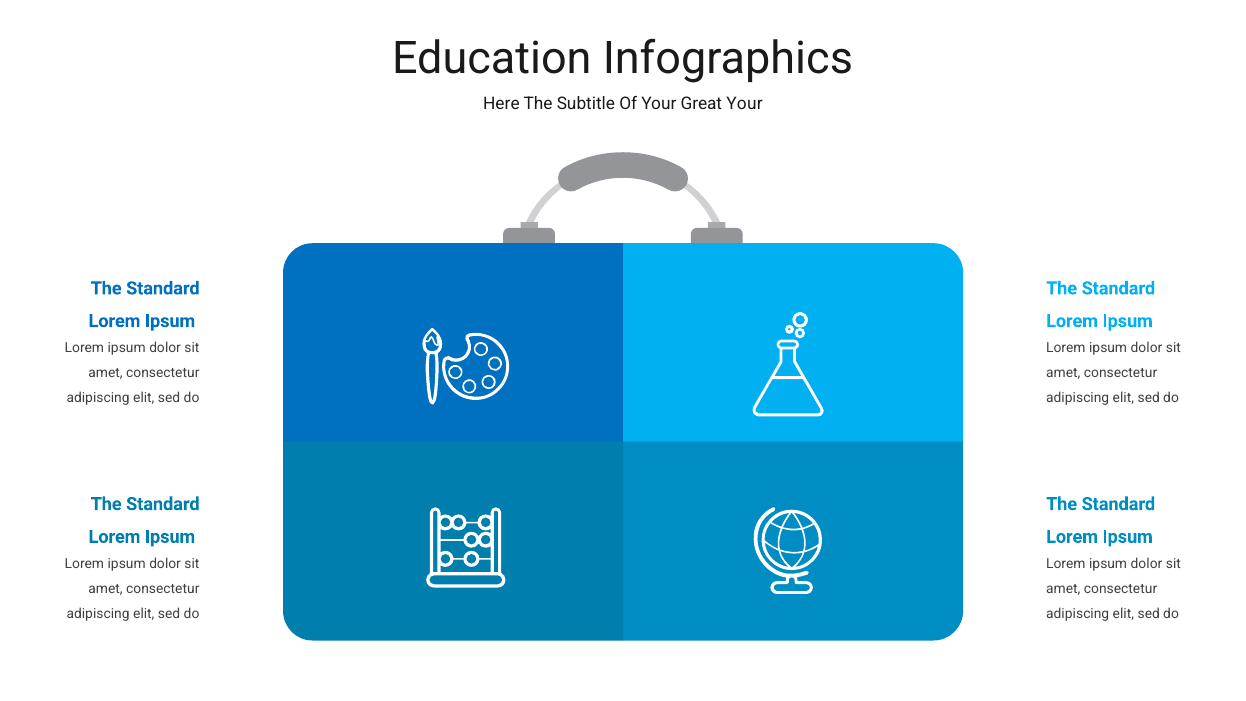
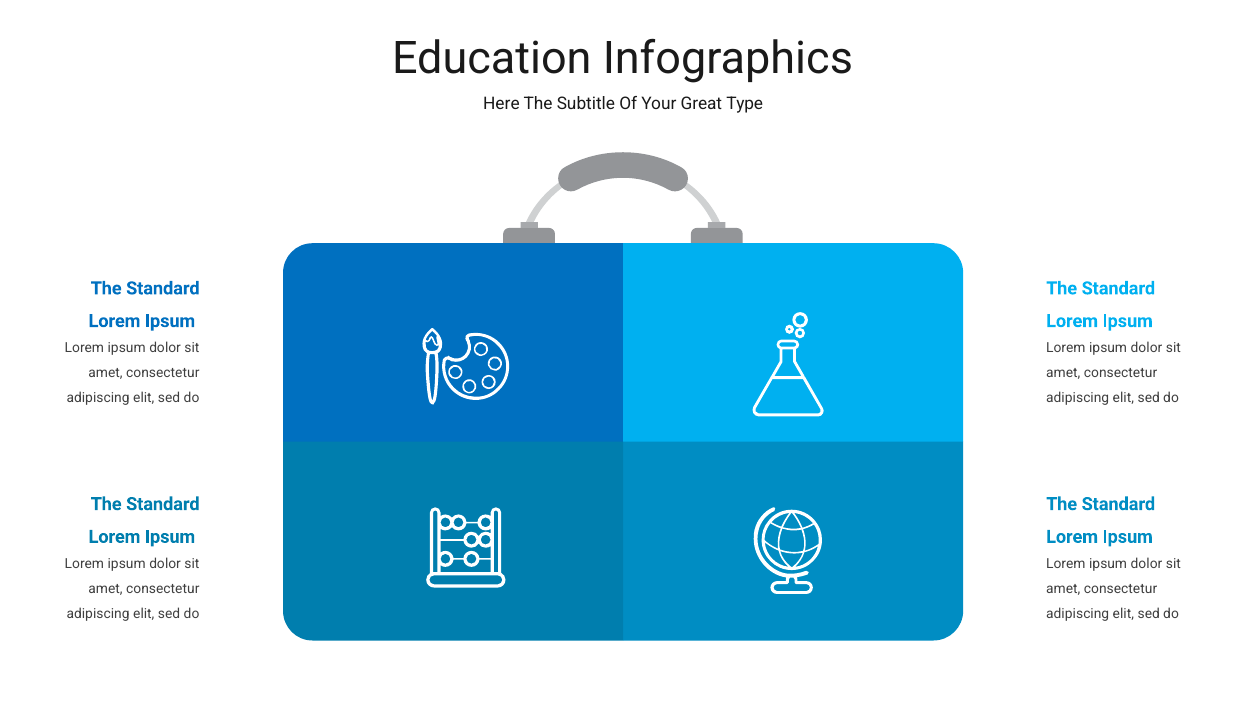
Great Your: Your -> Type
